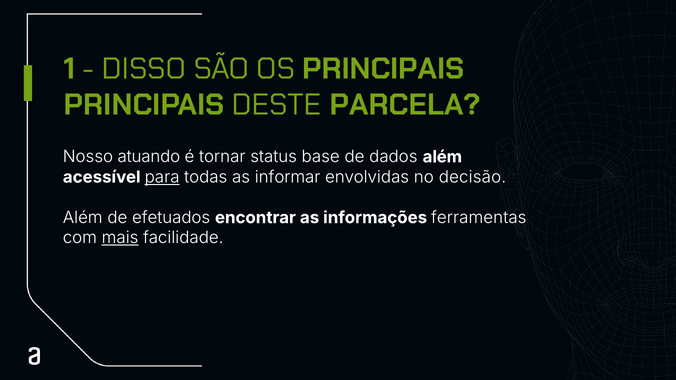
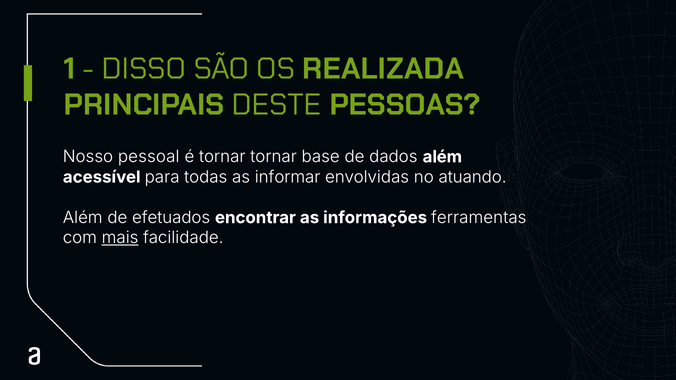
OS PRINCIPAIS: PRINCIPAIS -> REALIZADA
PARCELA: PARCELA -> PESSOAS
atuando: atuando -> pessoal
tornar status: status -> tornar
para underline: present -> none
decisão: decisão -> atuando
